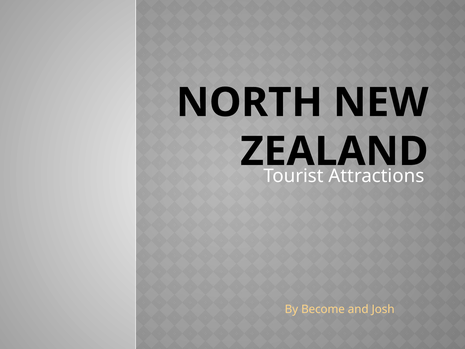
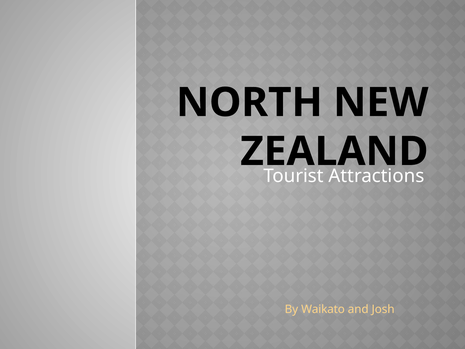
Become: Become -> Waikato
